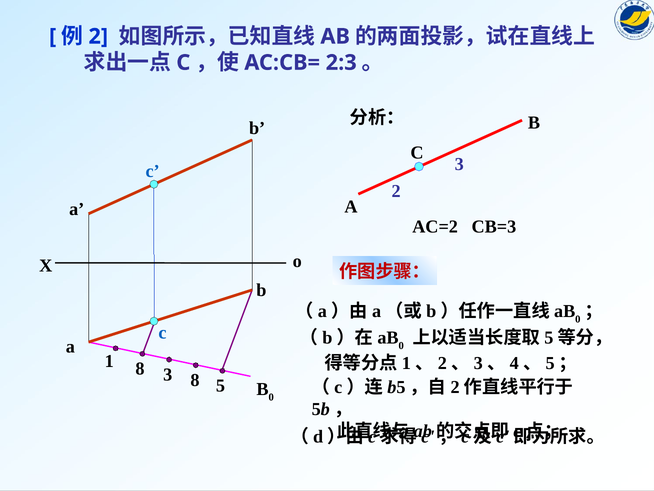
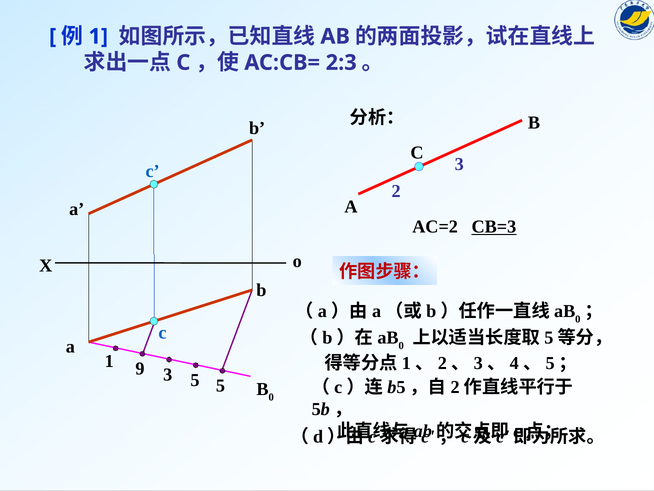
2 at (98, 36): 2 -> 1
CB=3 underline: none -> present
1 8: 8 -> 9
3 8: 8 -> 5
